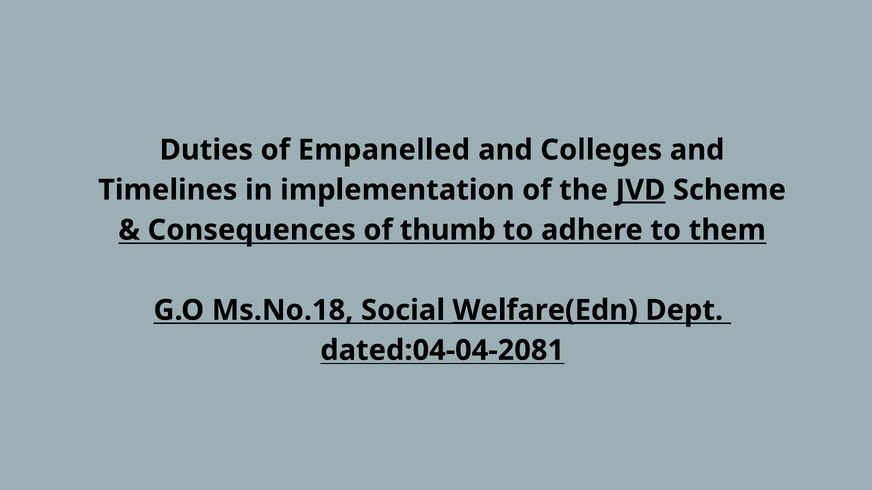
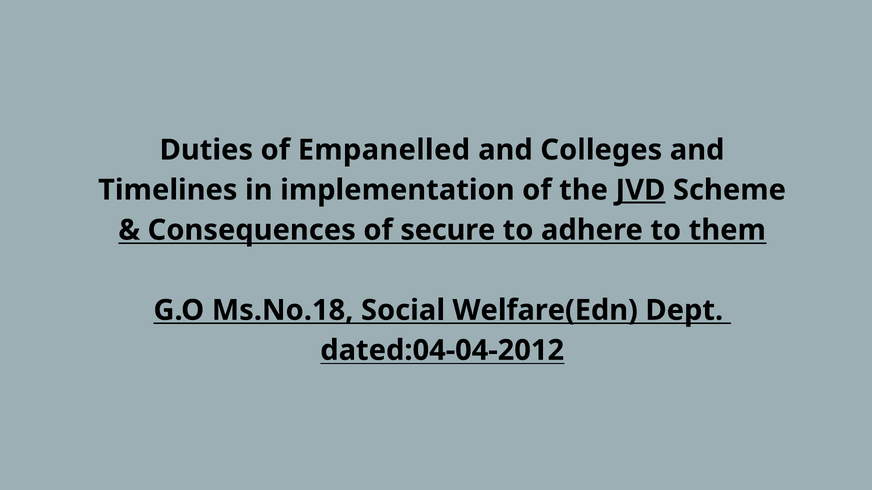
thumb: thumb -> secure
Welfare(Edn underline: present -> none
dated:04-04-2081: dated:04-04-2081 -> dated:04-04-2012
